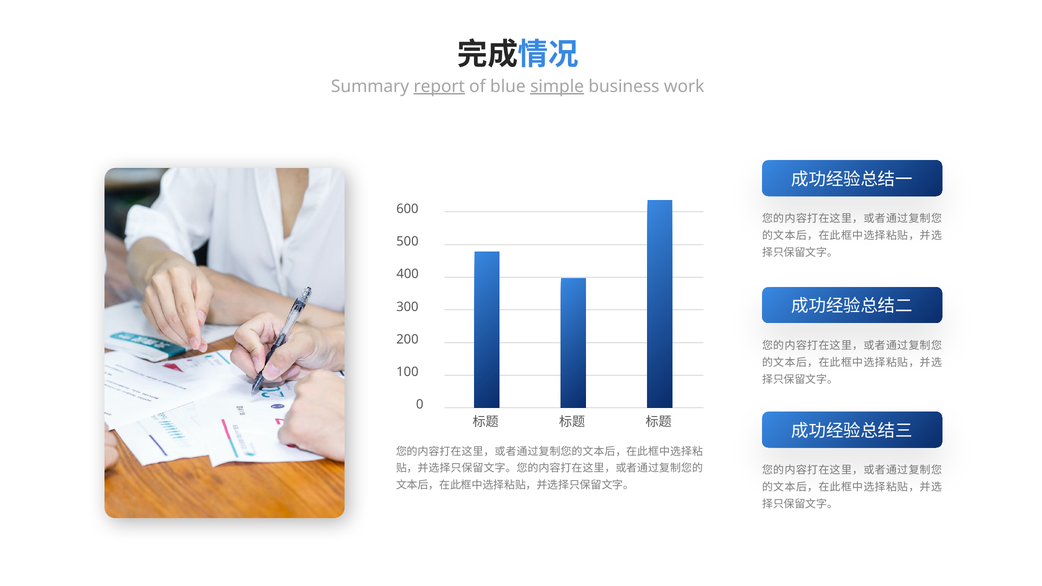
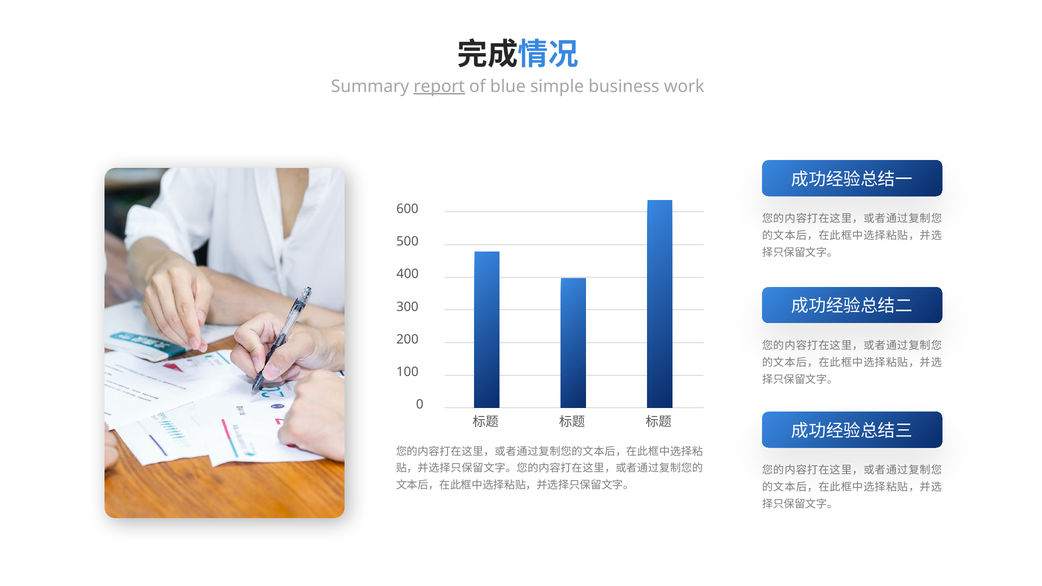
simple underline: present -> none
